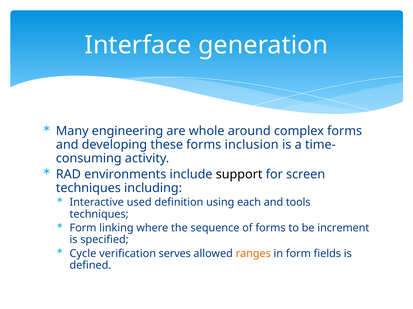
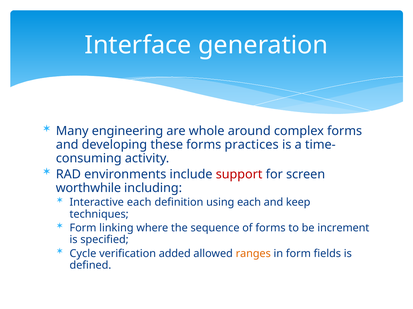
inclusion: inclusion -> practices
support colour: black -> red
techniques at (88, 188): techniques -> worthwhile
Interactive used: used -> each
tools: tools -> keep
serves: serves -> added
